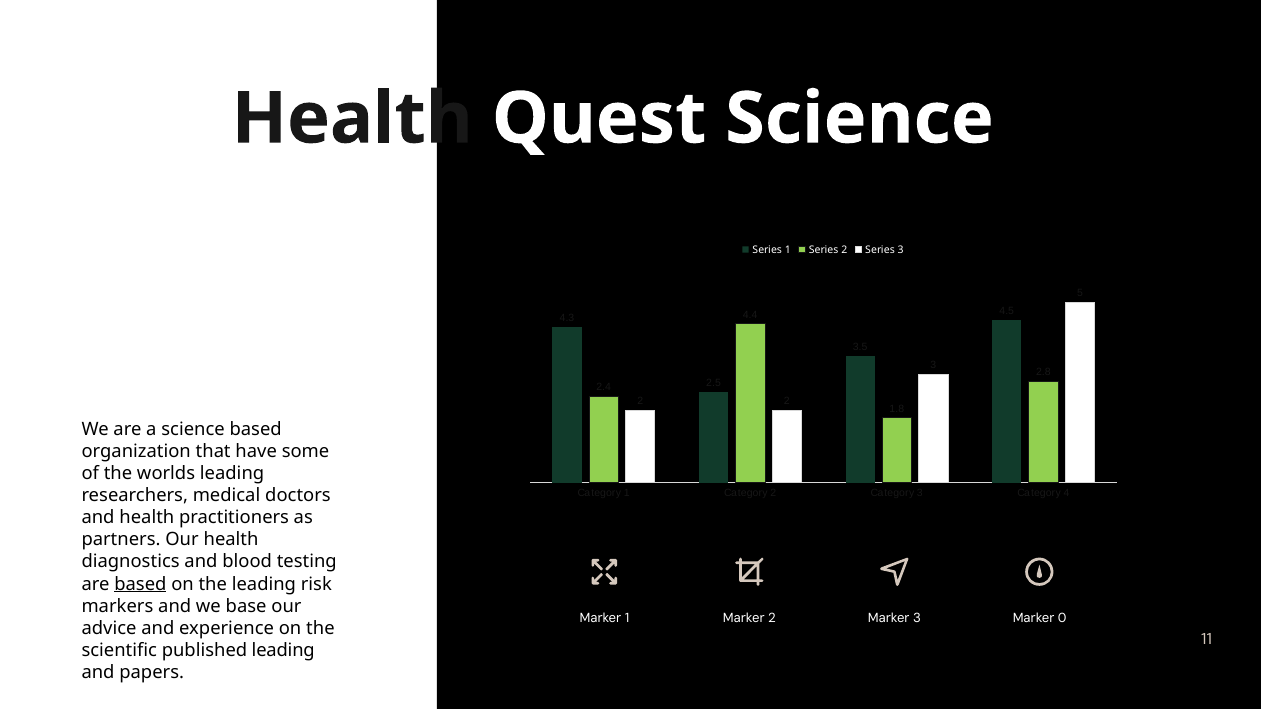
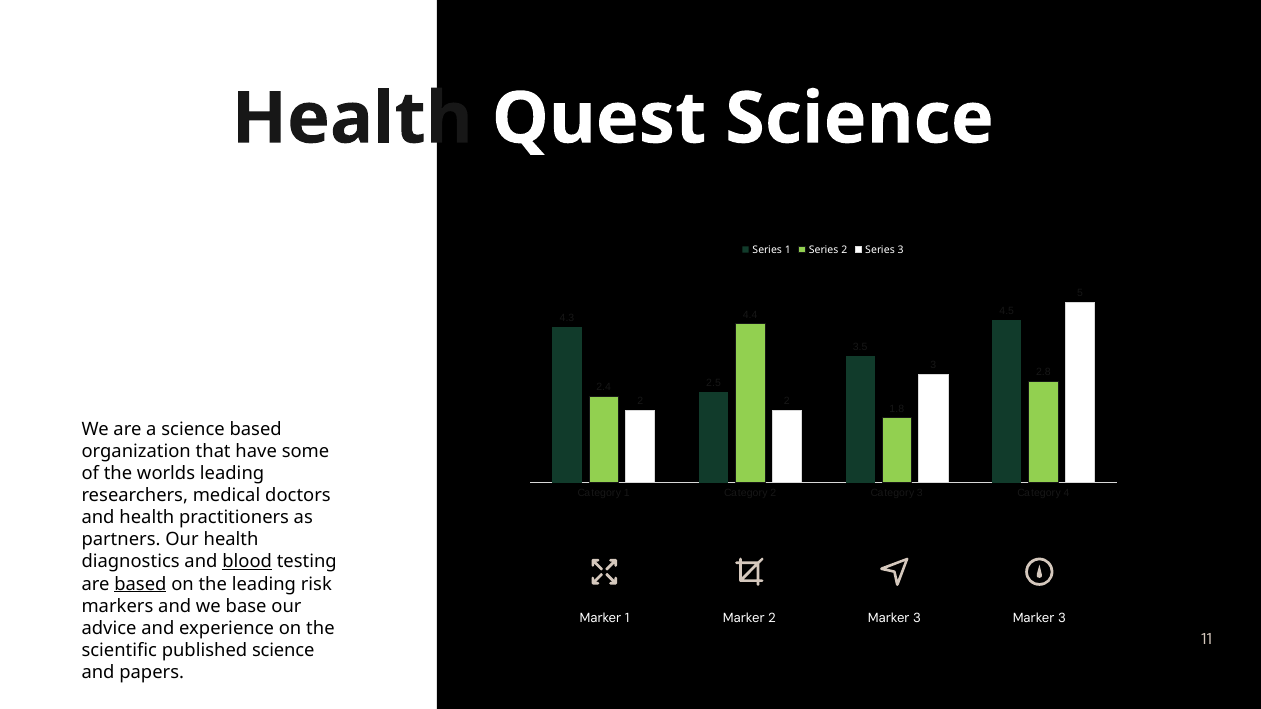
blood underline: none -> present
3 Marker 0: 0 -> 3
published leading: leading -> science
